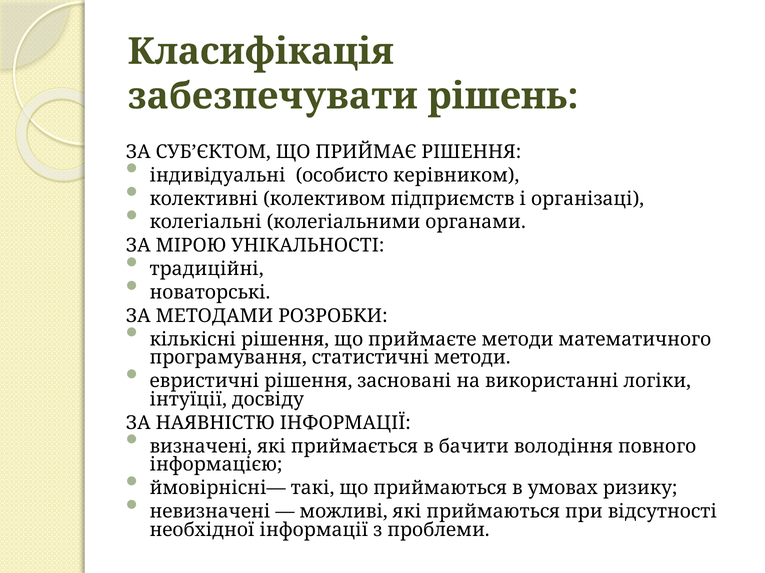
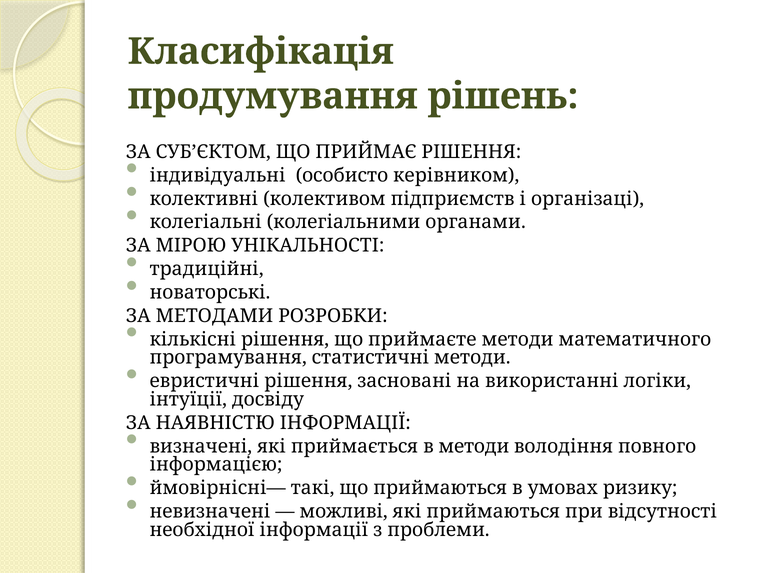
забезпечувати: забезпечувати -> продумування
в бачити: бачити -> методи
